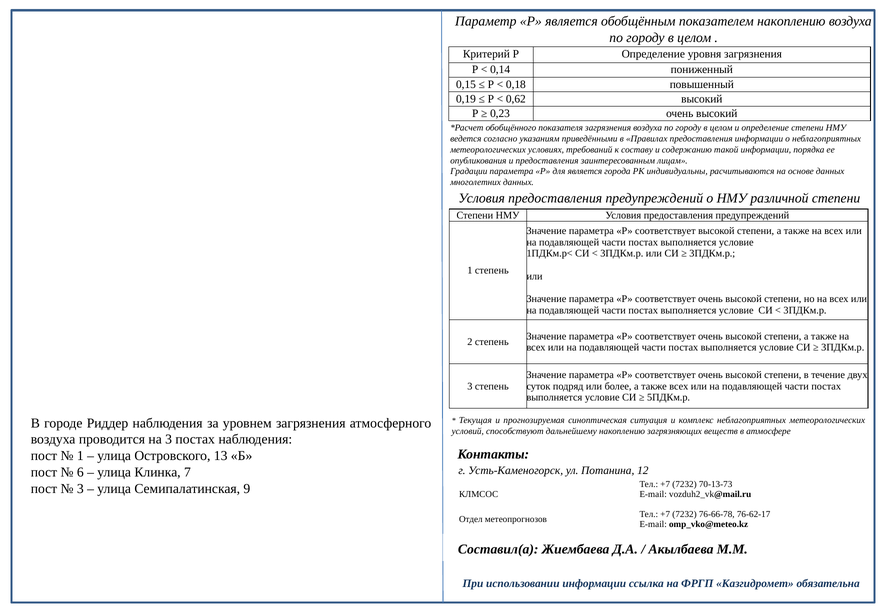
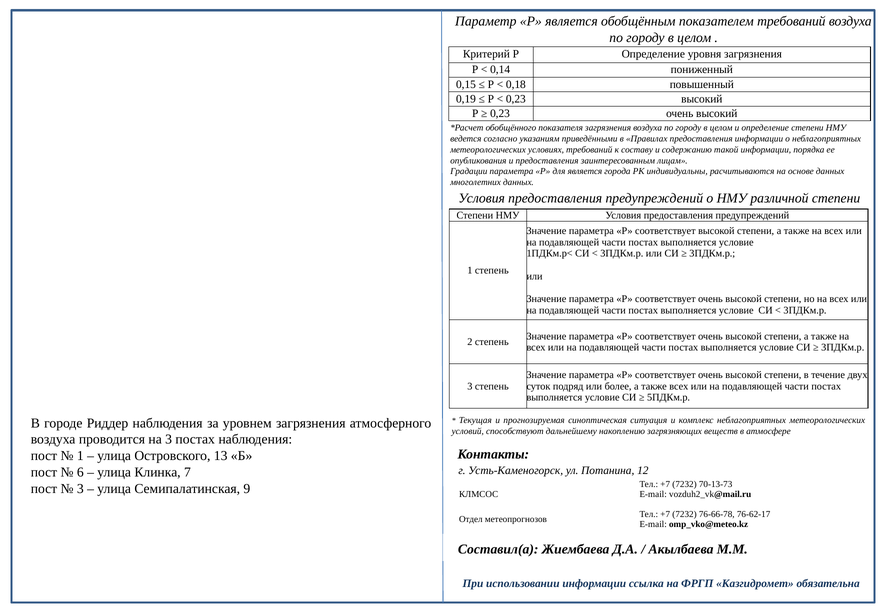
показателем накоплению: накоплению -> требований
0,62 at (516, 99): 0,62 -> 0,23
